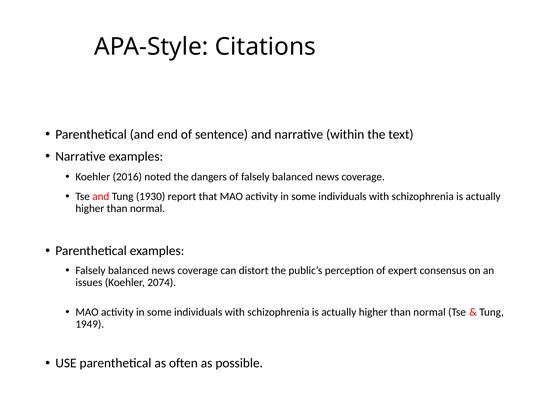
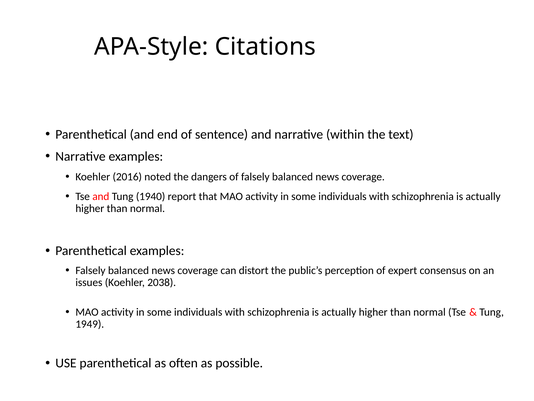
1930: 1930 -> 1940
2074: 2074 -> 2038
